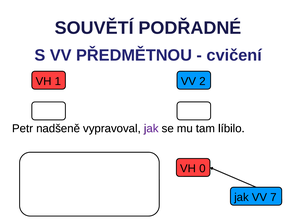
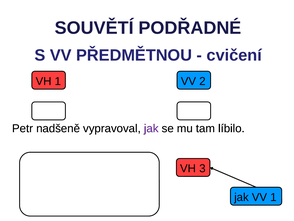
0: 0 -> 3
VV 7: 7 -> 1
